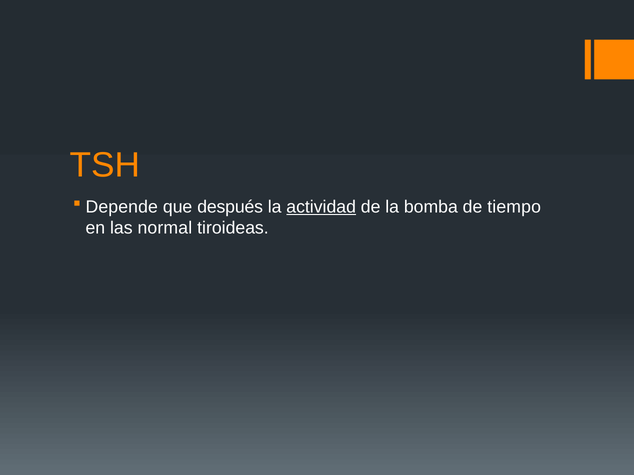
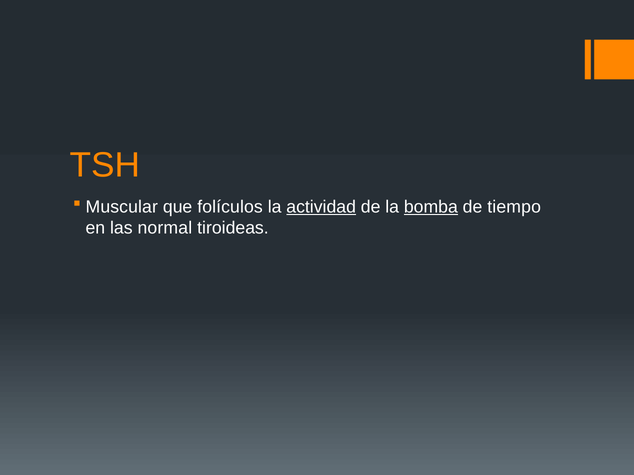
Depende: Depende -> Muscular
después: después -> folículos
bomba underline: none -> present
